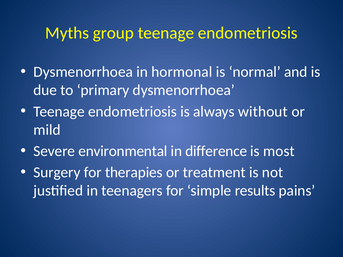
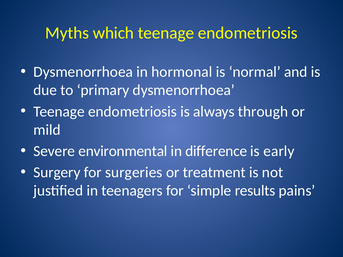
group: group -> which
without: without -> through
most: most -> early
therapies: therapies -> surgeries
